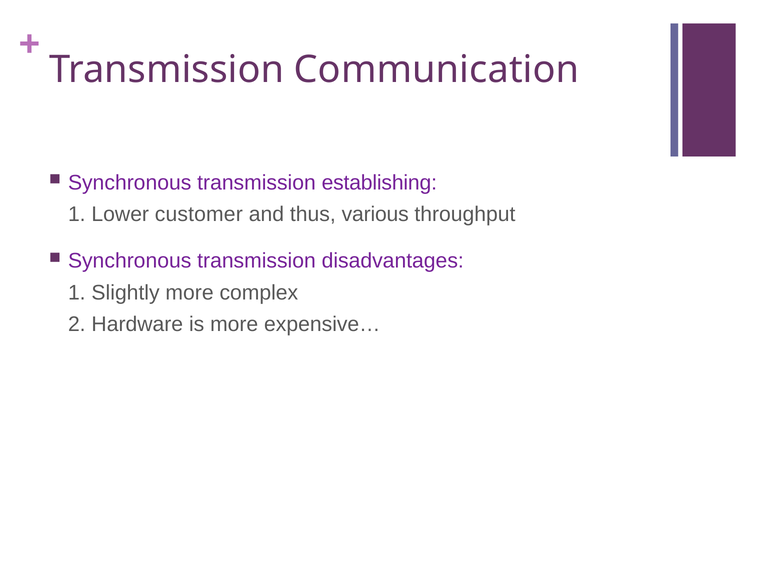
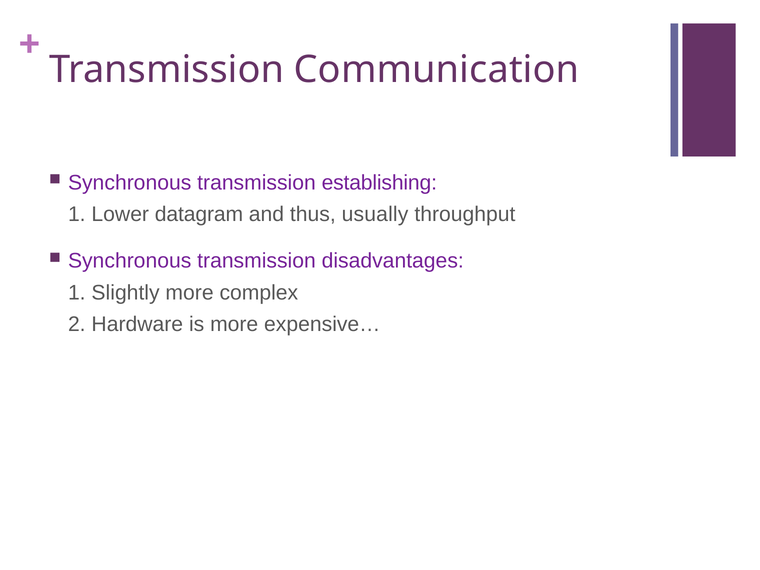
customer: customer -> datagram
various: various -> usually
